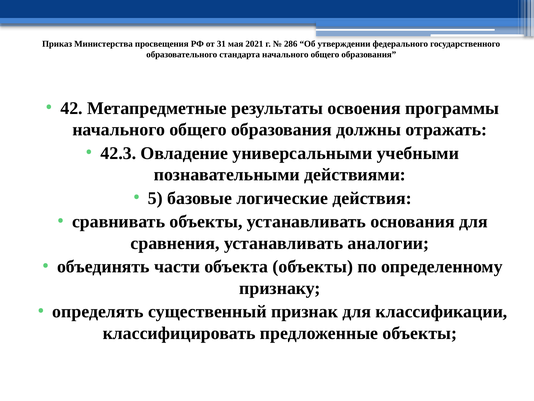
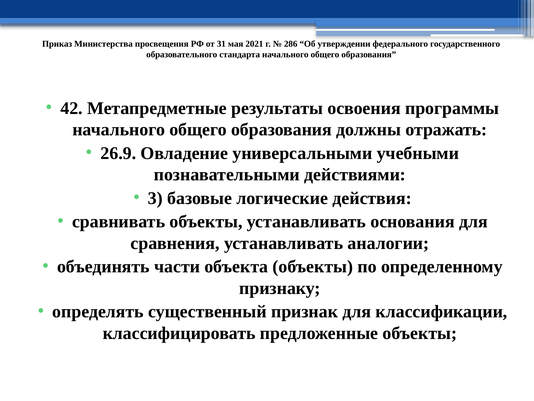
42.3: 42.3 -> 26.9
5: 5 -> 3
